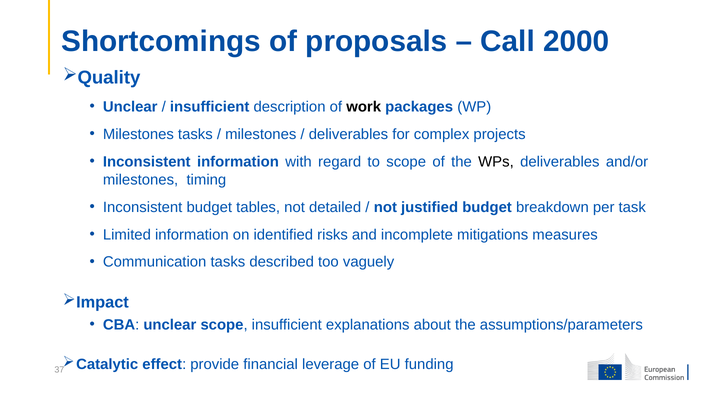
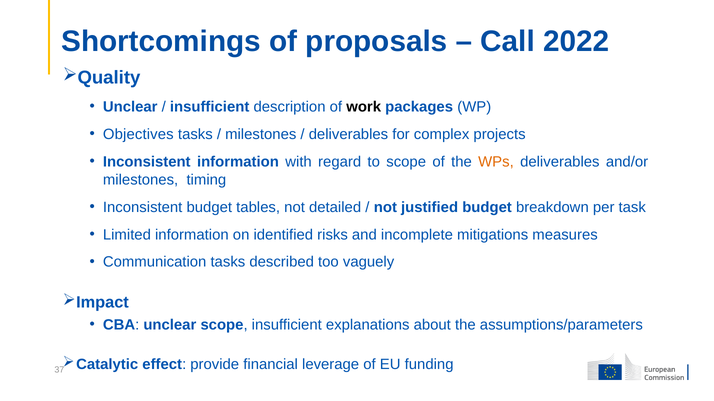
2000: 2000 -> 2022
Milestones at (138, 135): Milestones -> Objectives
WPs colour: black -> orange
